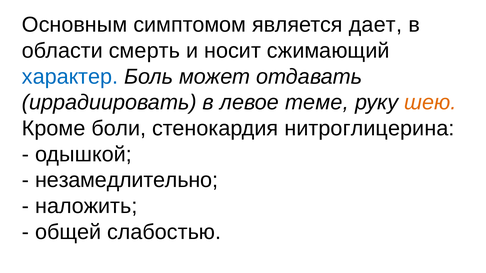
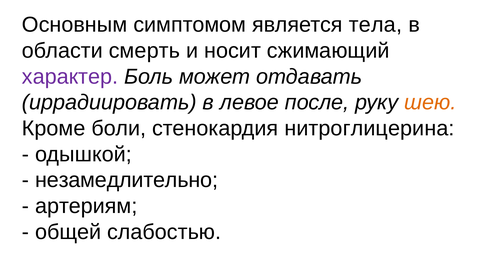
дает: дает -> тела
характер colour: blue -> purple
теме: теме -> после
наложить: наложить -> артериям
